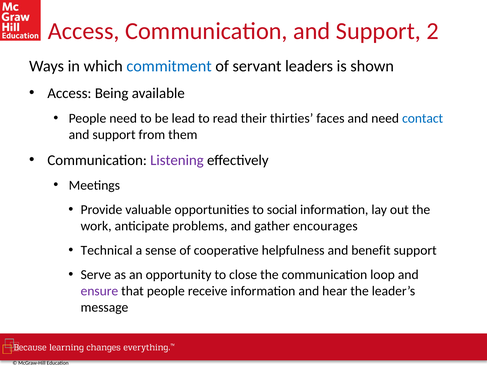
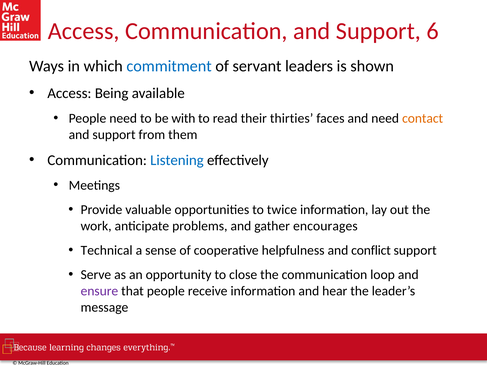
2: 2 -> 6
lead: lead -> with
contact colour: blue -> orange
Listening colour: purple -> blue
social: social -> twice
benefit: benefit -> conflict
